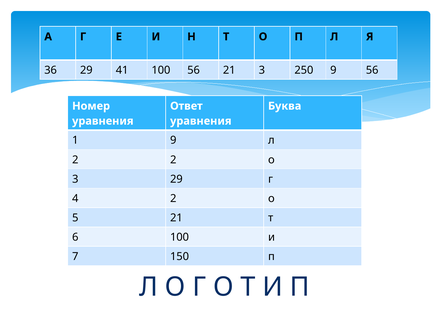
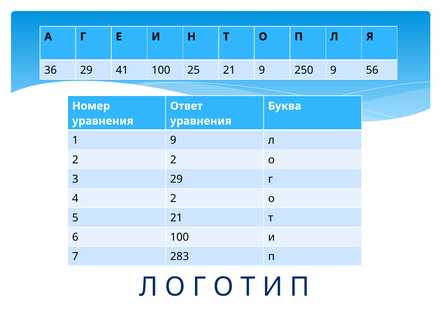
100 56: 56 -> 25
21 3: 3 -> 9
150: 150 -> 283
